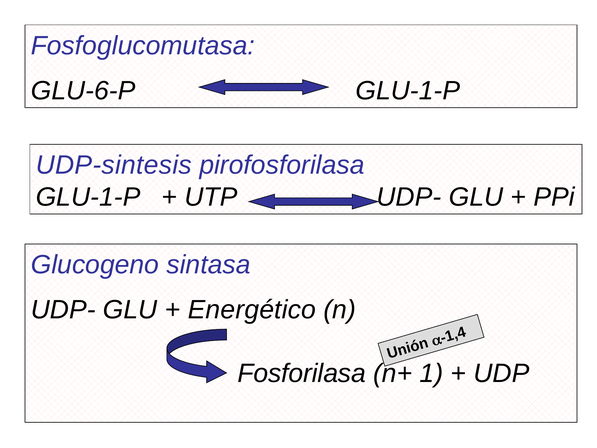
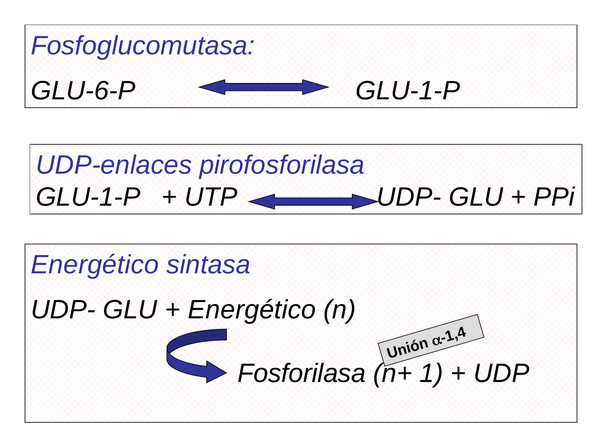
UDP-sintesis: UDP-sintesis -> UDP-enlaces
Glucogeno at (95, 265): Glucogeno -> Energético
